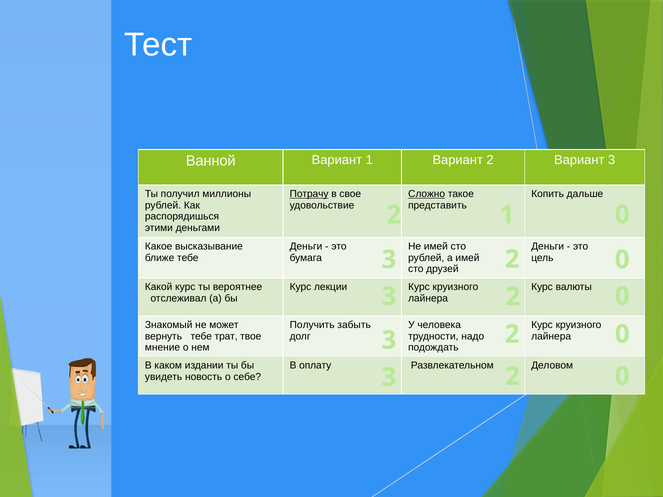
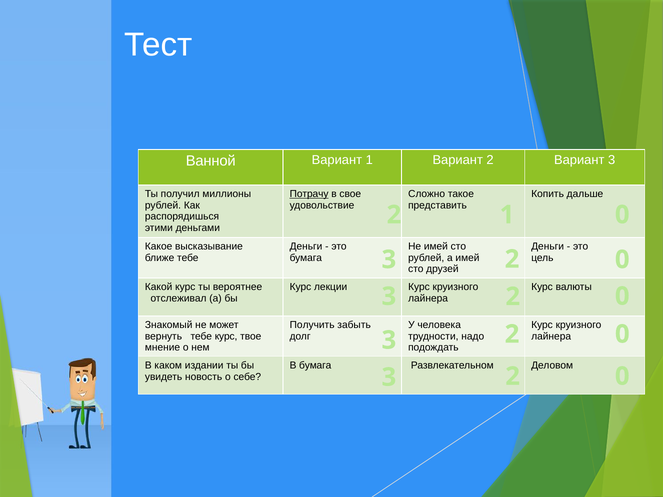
Сложно underline: present -> none
тебе трат: трат -> курс
В оплату: оплату -> бумага
